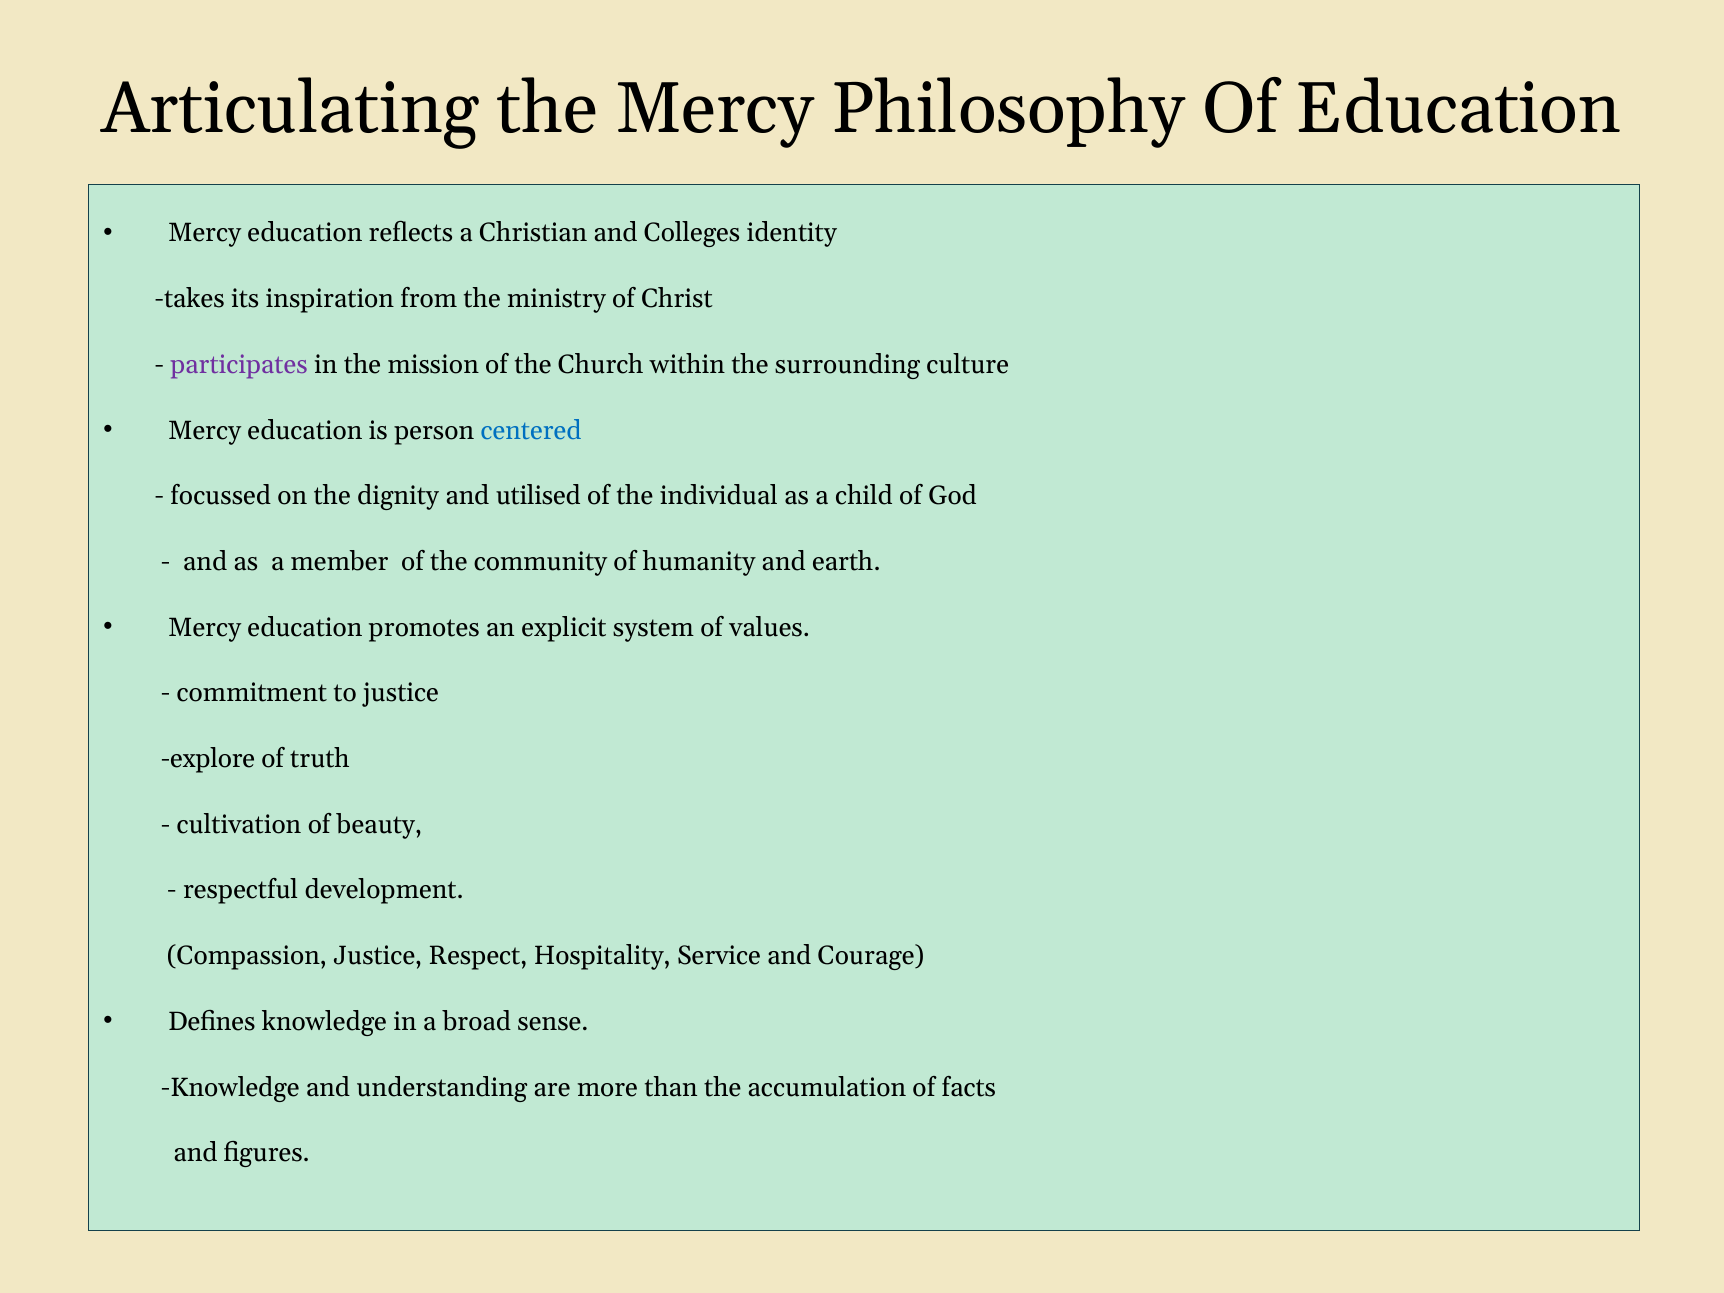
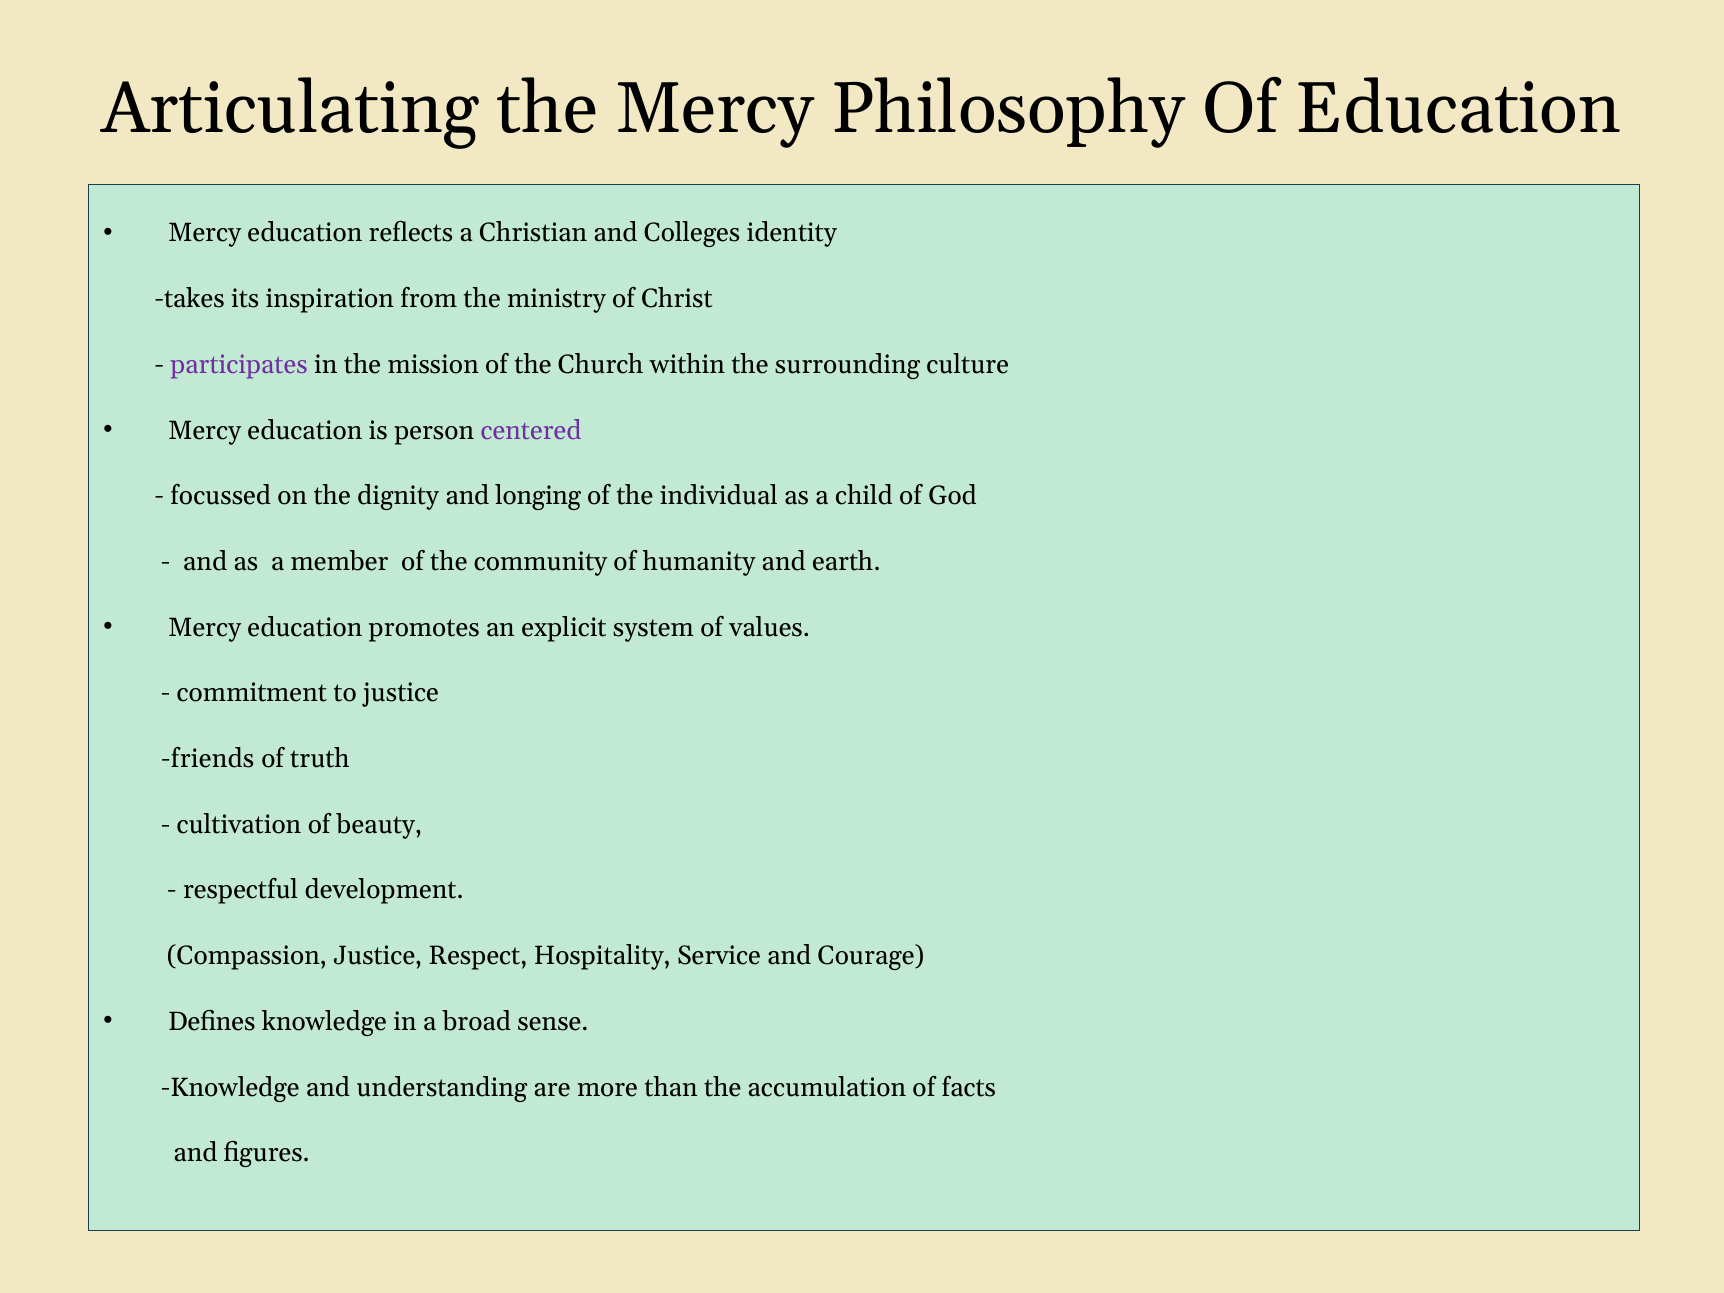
centered colour: blue -> purple
utilised: utilised -> longing
explore: explore -> friends
